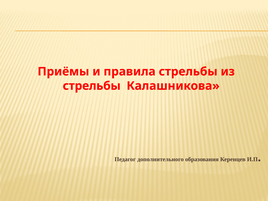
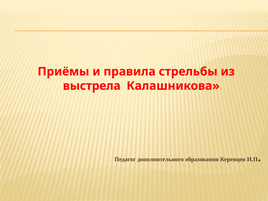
стрельбы at (92, 86): стрельбы -> выстрела
